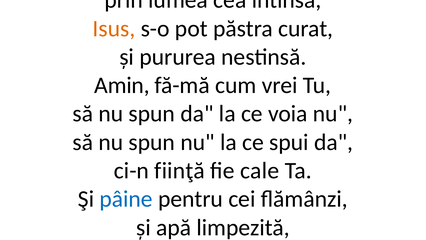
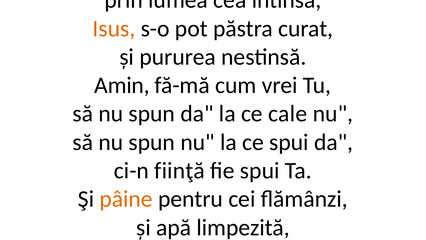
voia: voia -> cale
fie cale: cale -> spui
pâine colour: blue -> orange
